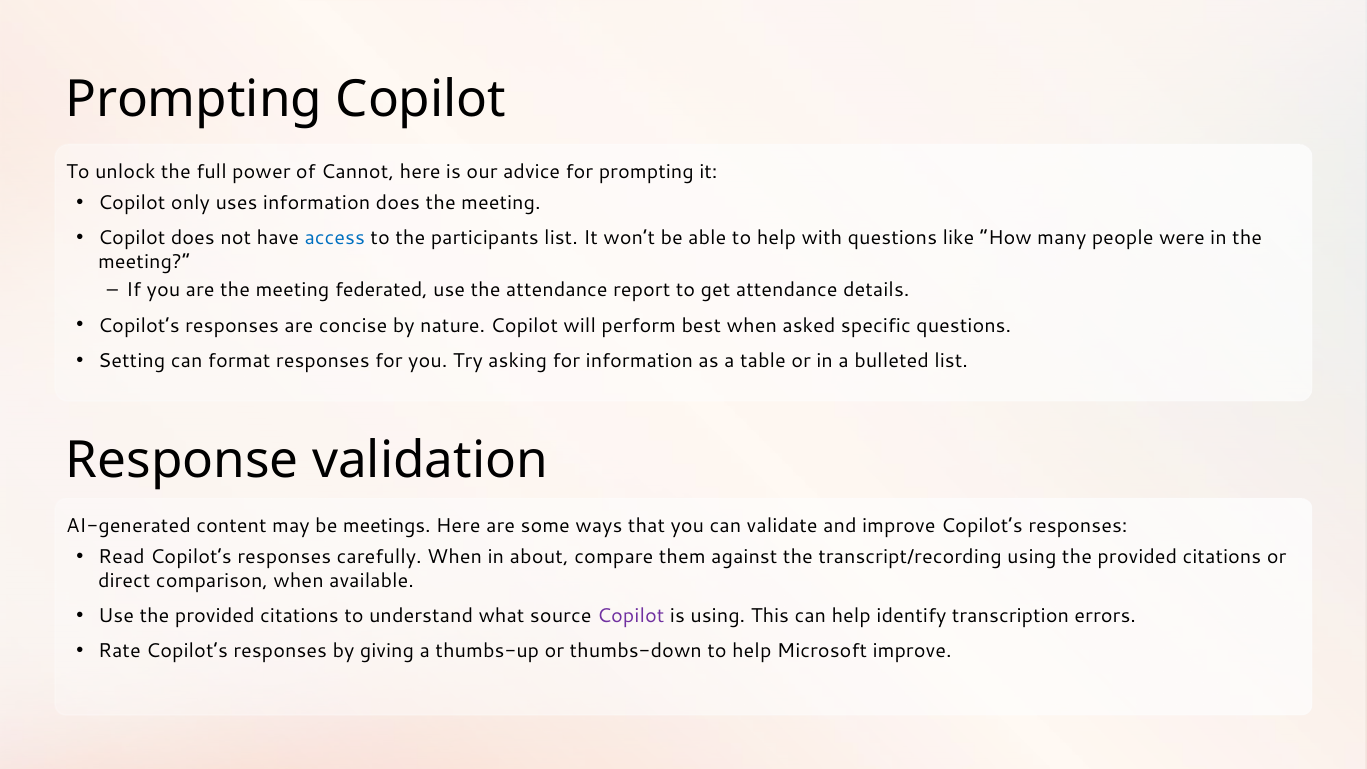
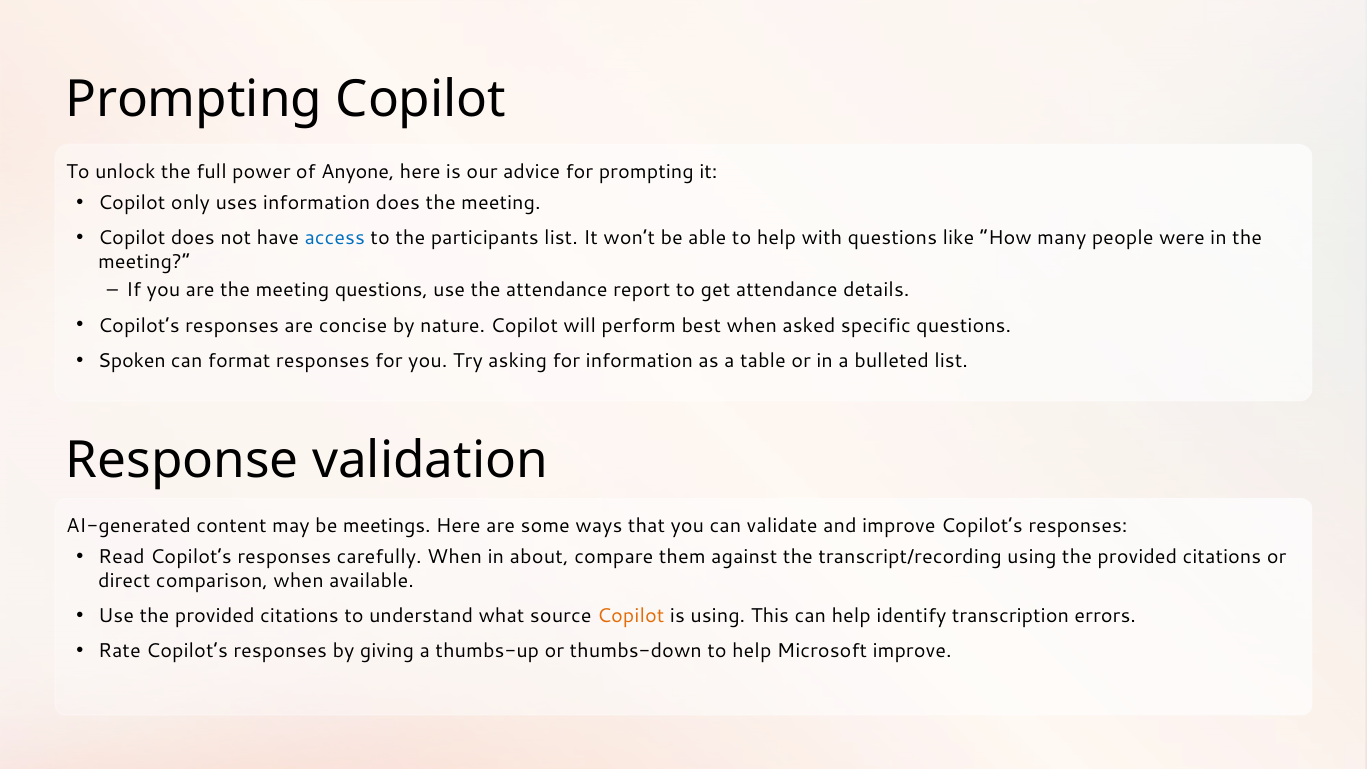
Cannot: Cannot -> Anyone
meeting federated: federated -> questions
Setting: Setting -> Spoken
Copilot at (631, 616) colour: purple -> orange
